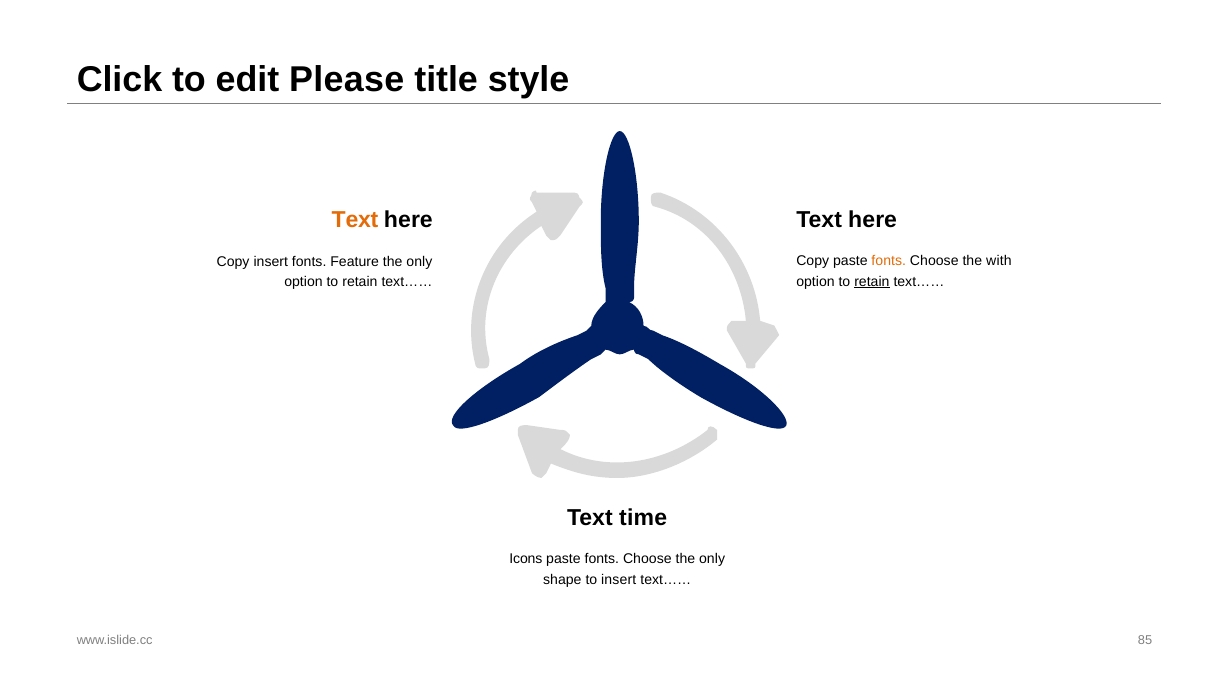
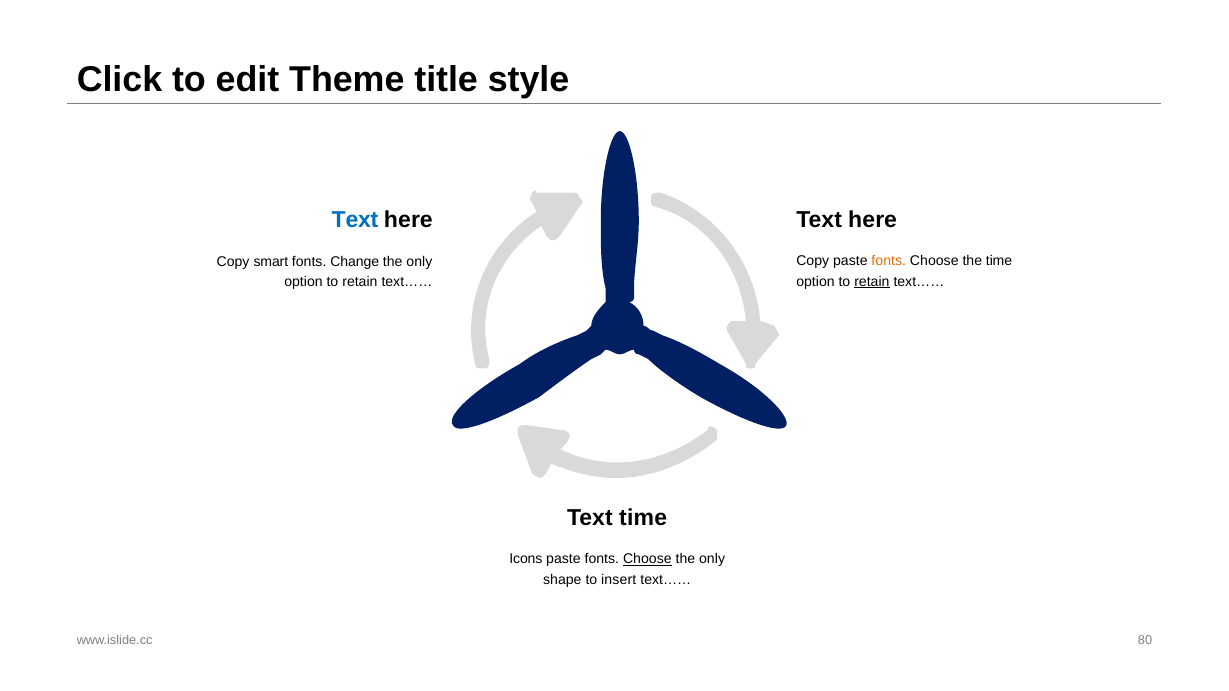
Please: Please -> Theme
Text at (355, 220) colour: orange -> blue
the with: with -> time
Copy insert: insert -> smart
Feature: Feature -> Change
Choose at (647, 559) underline: none -> present
85: 85 -> 80
